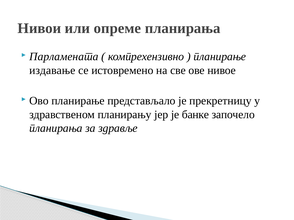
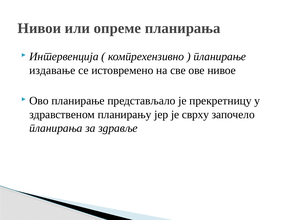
Парламената: Парламената -> Интервенција
банке: банке -> сврху
